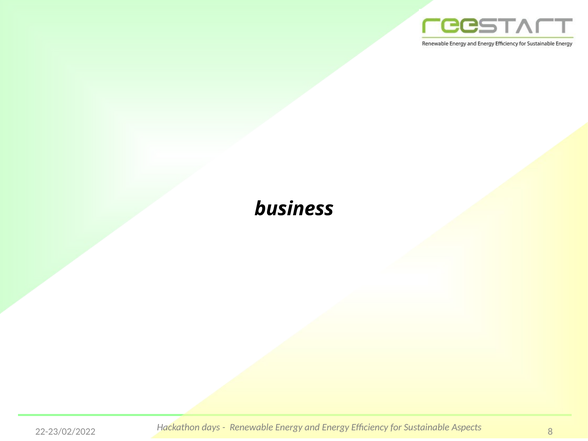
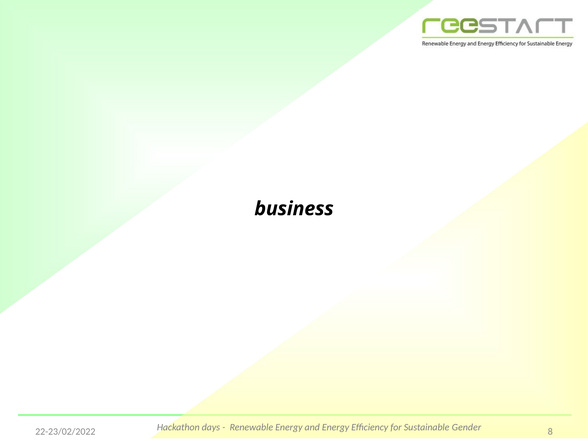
Aspects: Aspects -> Gender
